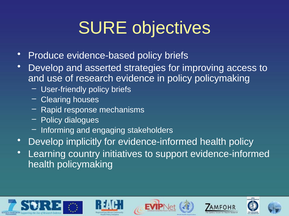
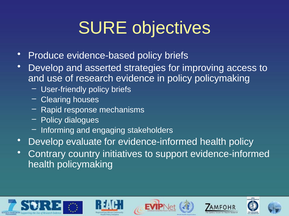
implicitly: implicitly -> evaluate
Learning: Learning -> Contrary
